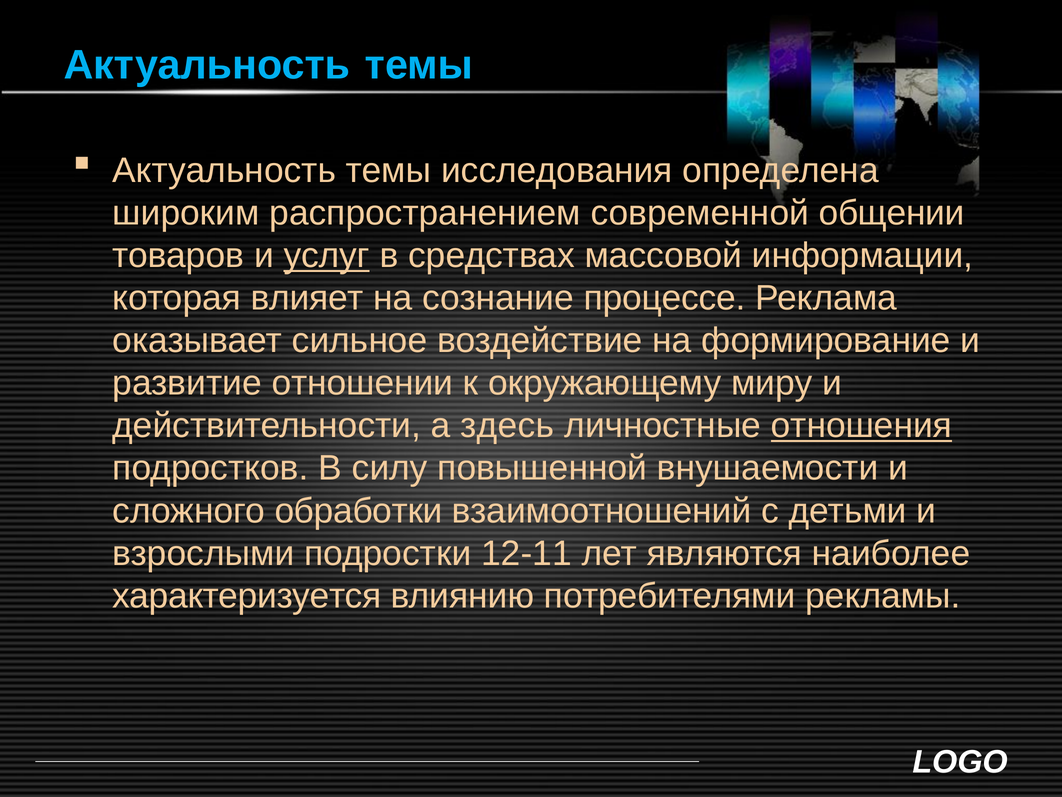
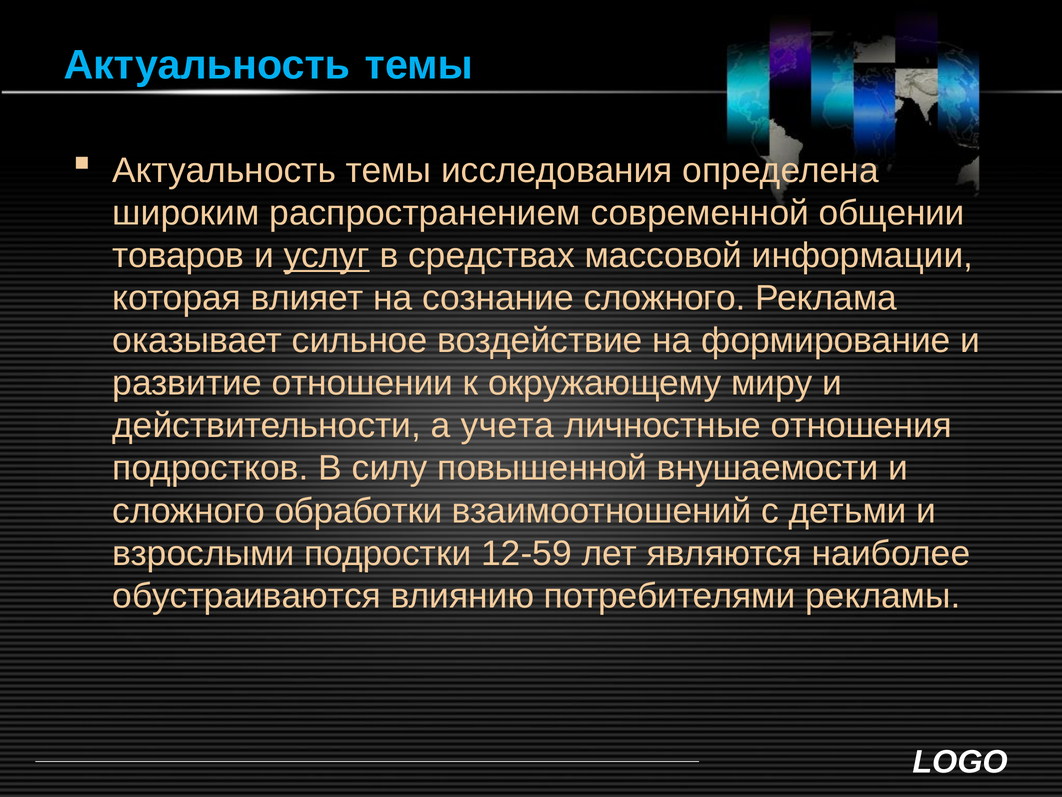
сознание процессе: процессе -> сложного
здесь: здесь -> учета
отношения underline: present -> none
12-11: 12-11 -> 12-59
характеризуется: характеризуется -> обустраиваются
